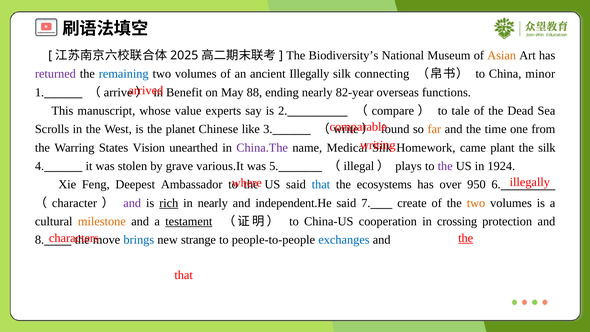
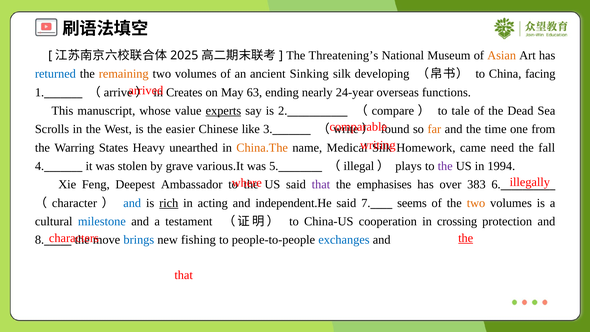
Biodiversity’s: Biodiversity’s -> Threatening’s
returned colour: purple -> blue
remaining colour: blue -> orange
ancient Illegally: Illegally -> Sinking
connecting: connecting -> developing
minor: minor -> facing
Benefit: Benefit -> Creates
88: 88 -> 63
82-year: 82-year -> 24-year
experts underline: none -> present
planet: planet -> easier
Vision: Vision -> Heavy
China.The colour: purple -> orange
plant: plant -> need
the silk: silk -> fall
1924: 1924 -> 1994
that at (321, 184) colour: blue -> purple
ecosystems: ecosystems -> emphasises
950: 950 -> 383
and at (132, 203) colour: purple -> blue
in nearly: nearly -> acting
create: create -> seems
milestone colour: orange -> blue
testament underline: present -> none
strange: strange -> fishing
